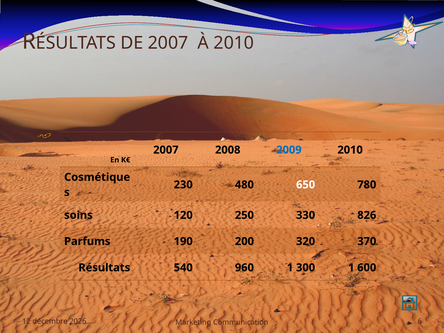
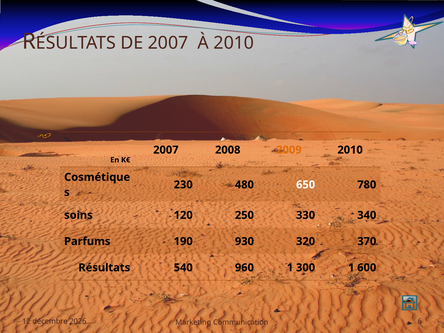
2009 colour: blue -> orange
826: 826 -> 340
200: 200 -> 930
